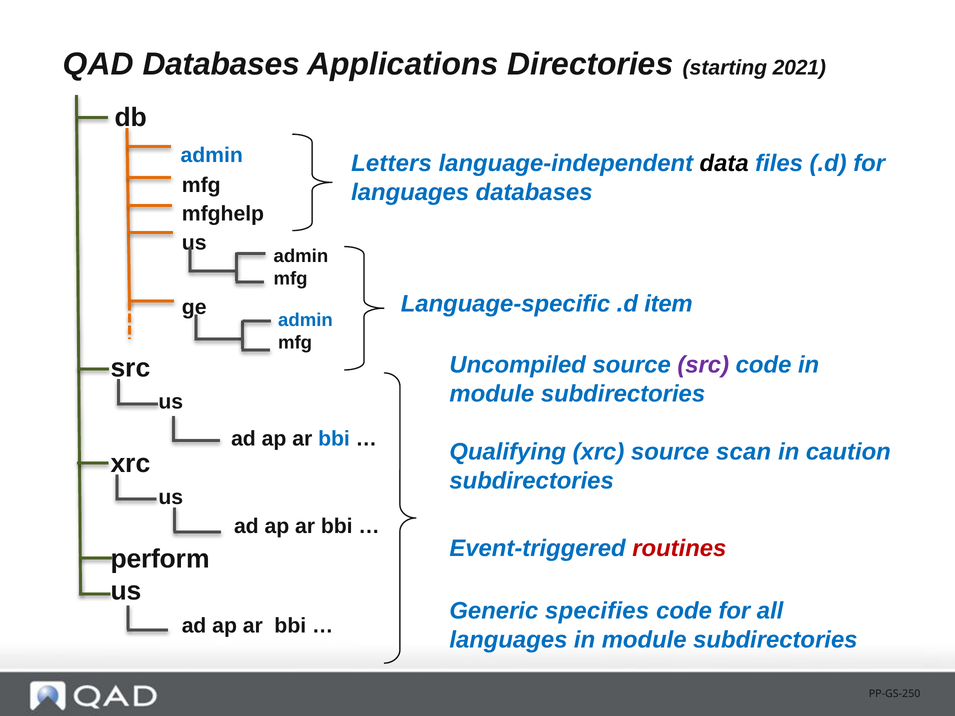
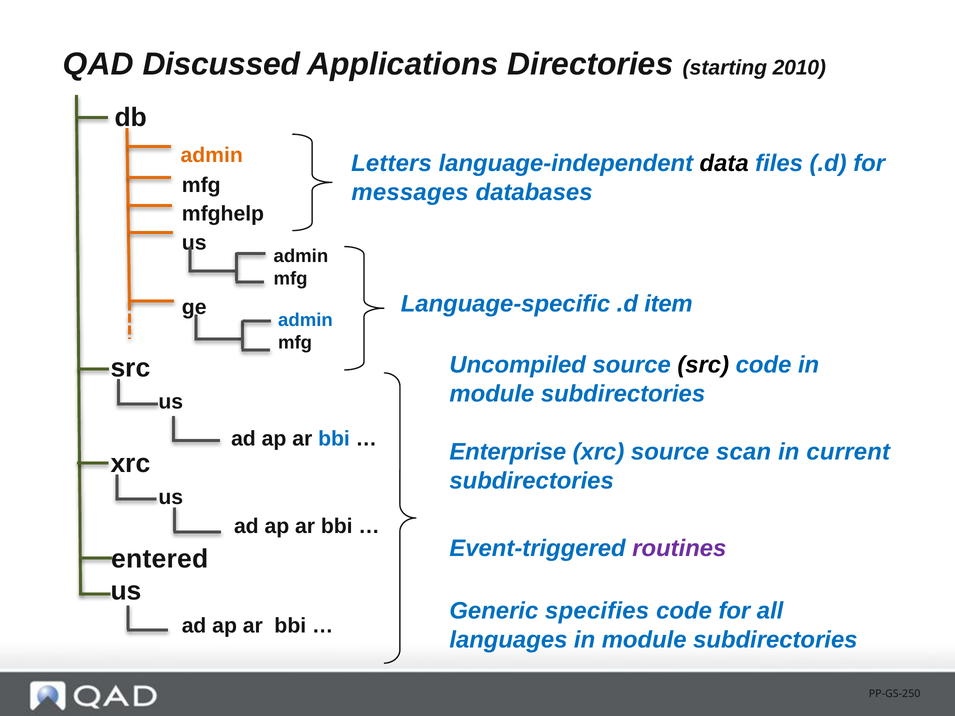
QAD Databases: Databases -> Discussed
2021: 2021 -> 2010
admin at (212, 155) colour: blue -> orange
languages at (410, 192): languages -> messages
src at (703, 365) colour: purple -> black
Qualifying: Qualifying -> Enterprise
caution: caution -> current
routines colour: red -> purple
perform: perform -> entered
